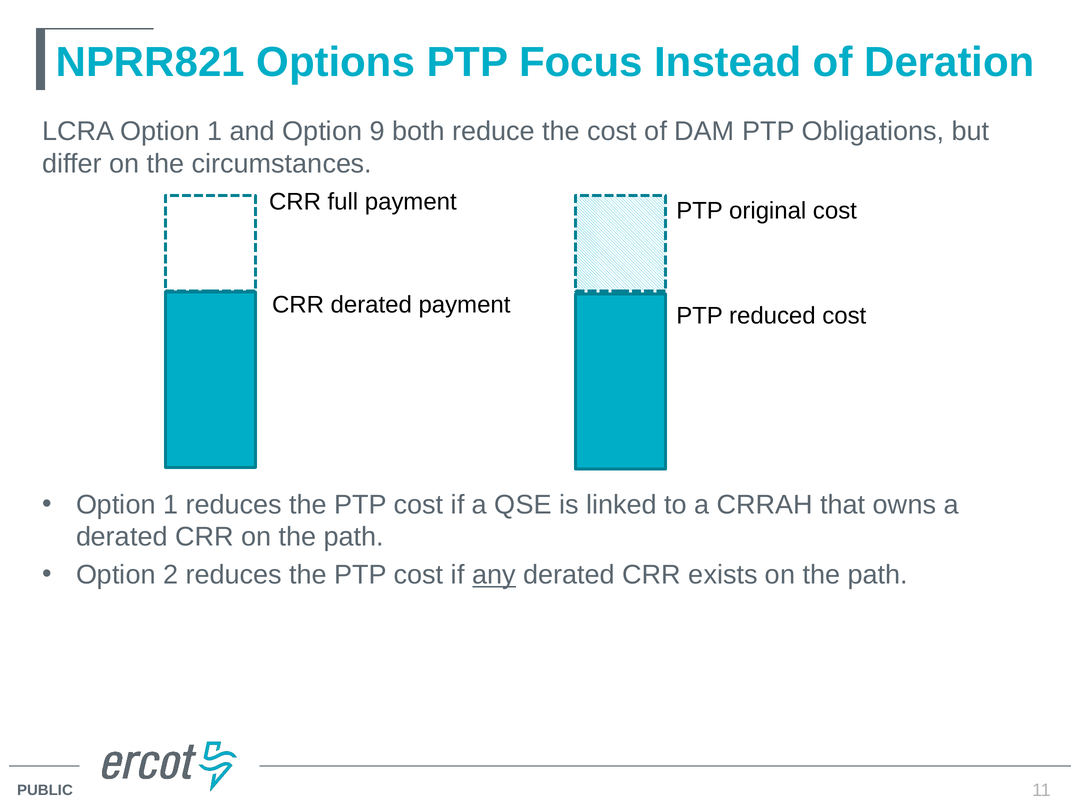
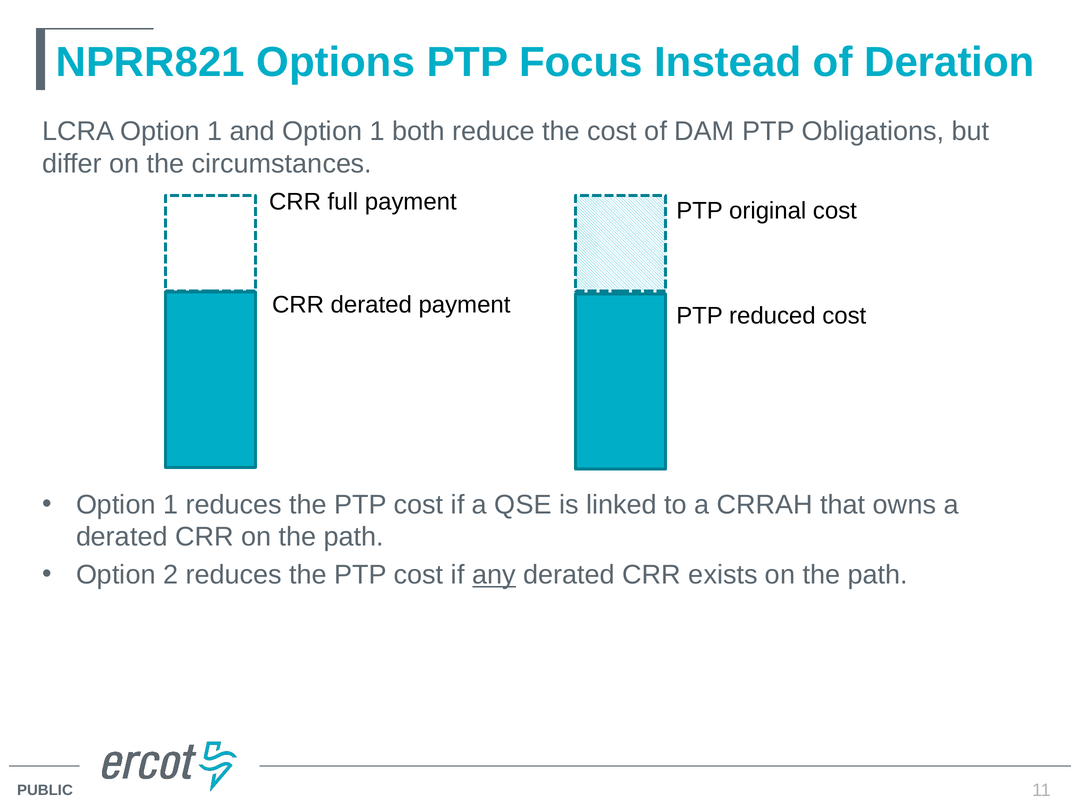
and Option 9: 9 -> 1
